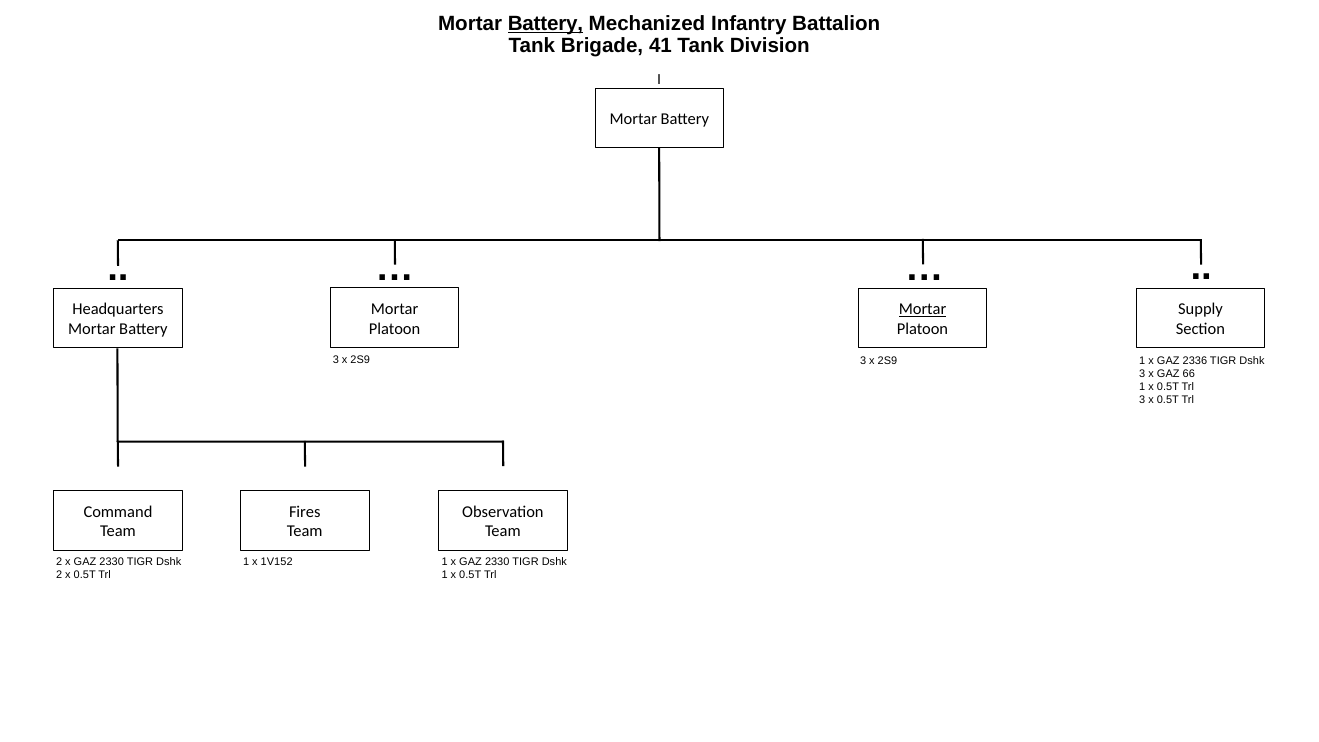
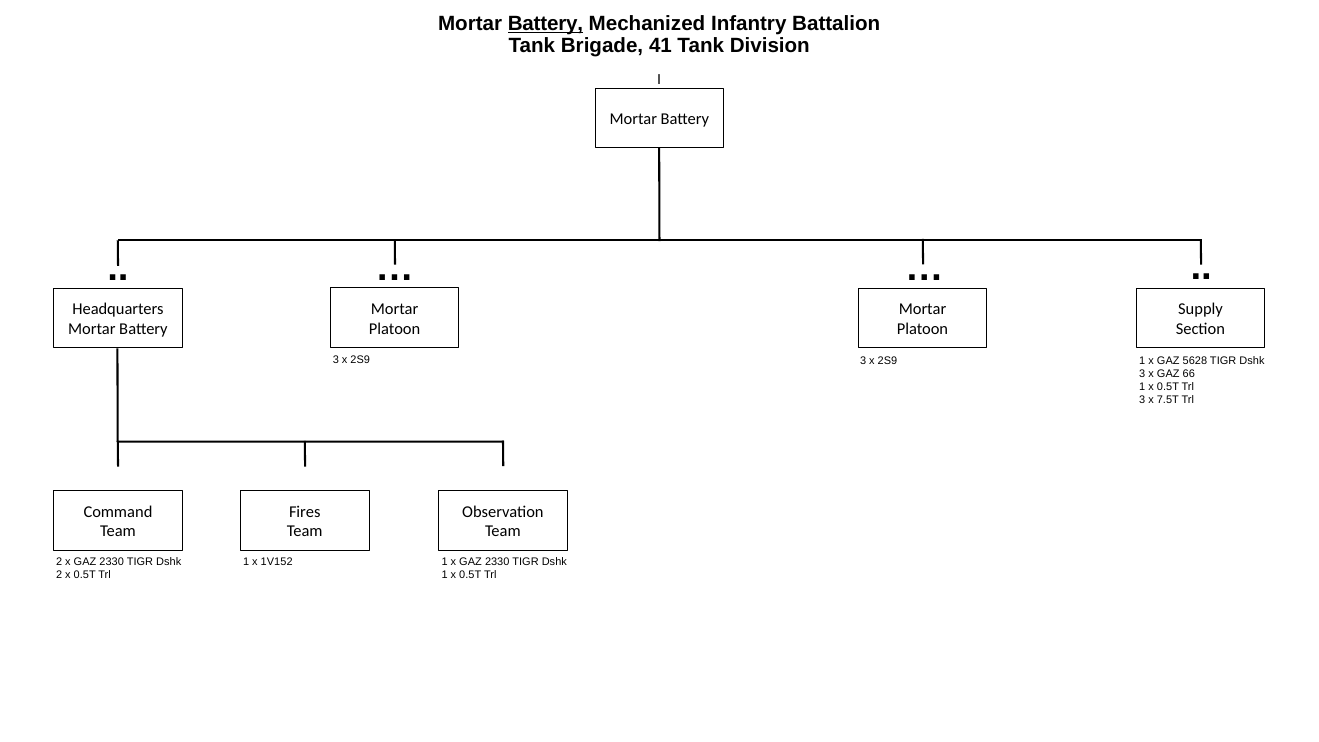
Mortar at (923, 309) underline: present -> none
2336: 2336 -> 5628
3 x 0.5T: 0.5T -> 7.5T
